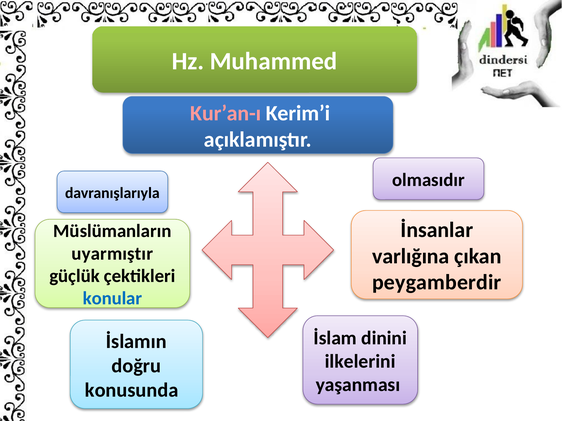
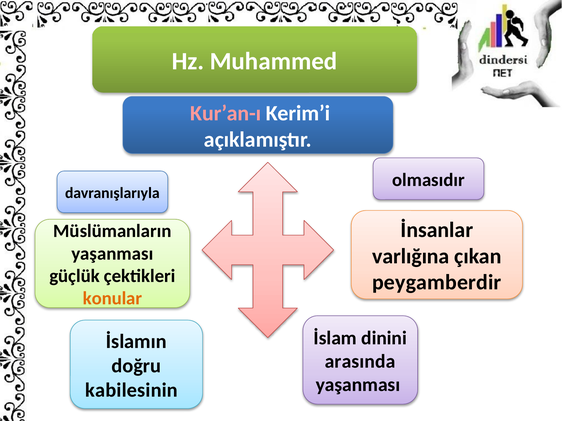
uyarmıştır at (112, 254): uyarmıştır -> yaşanması
konular colour: blue -> orange
ilkelerini: ilkelerini -> arasında
konusunda: konusunda -> kabilesinin
